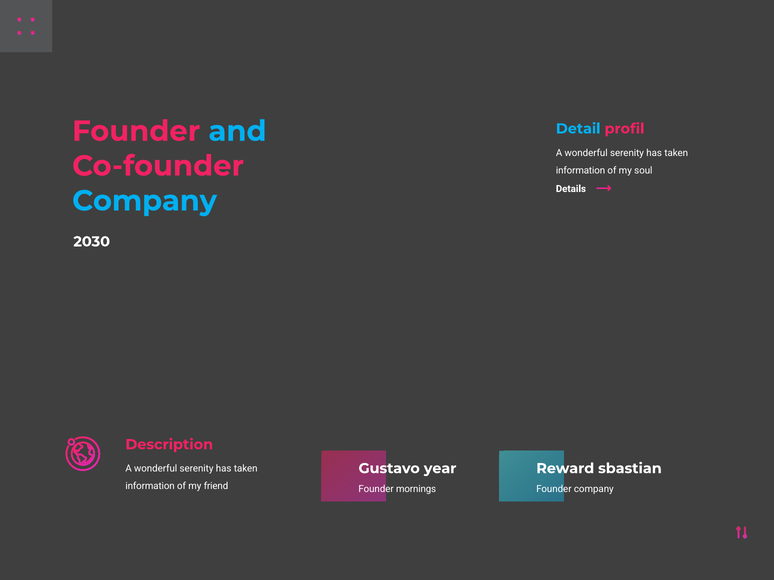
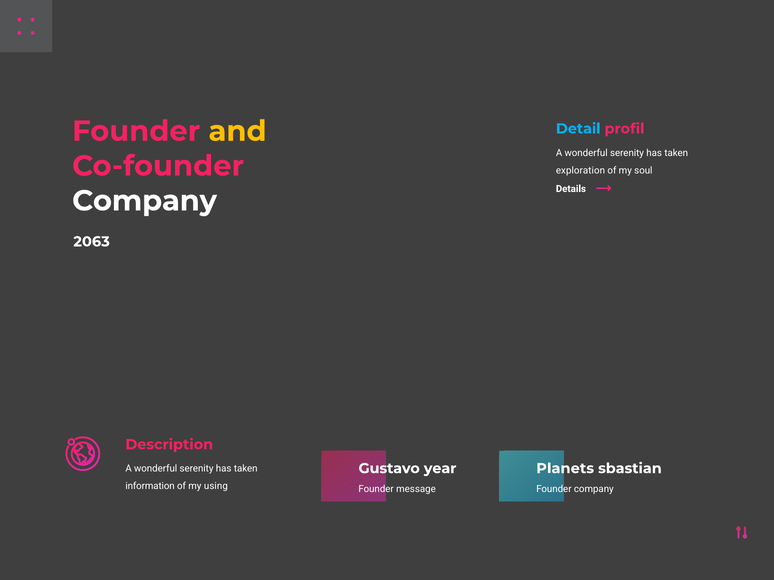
and colour: light blue -> yellow
information at (581, 170): information -> exploration
Company at (145, 201) colour: light blue -> white
2030: 2030 -> 2063
Reward: Reward -> Planets
friend: friend -> using
mornings: mornings -> message
